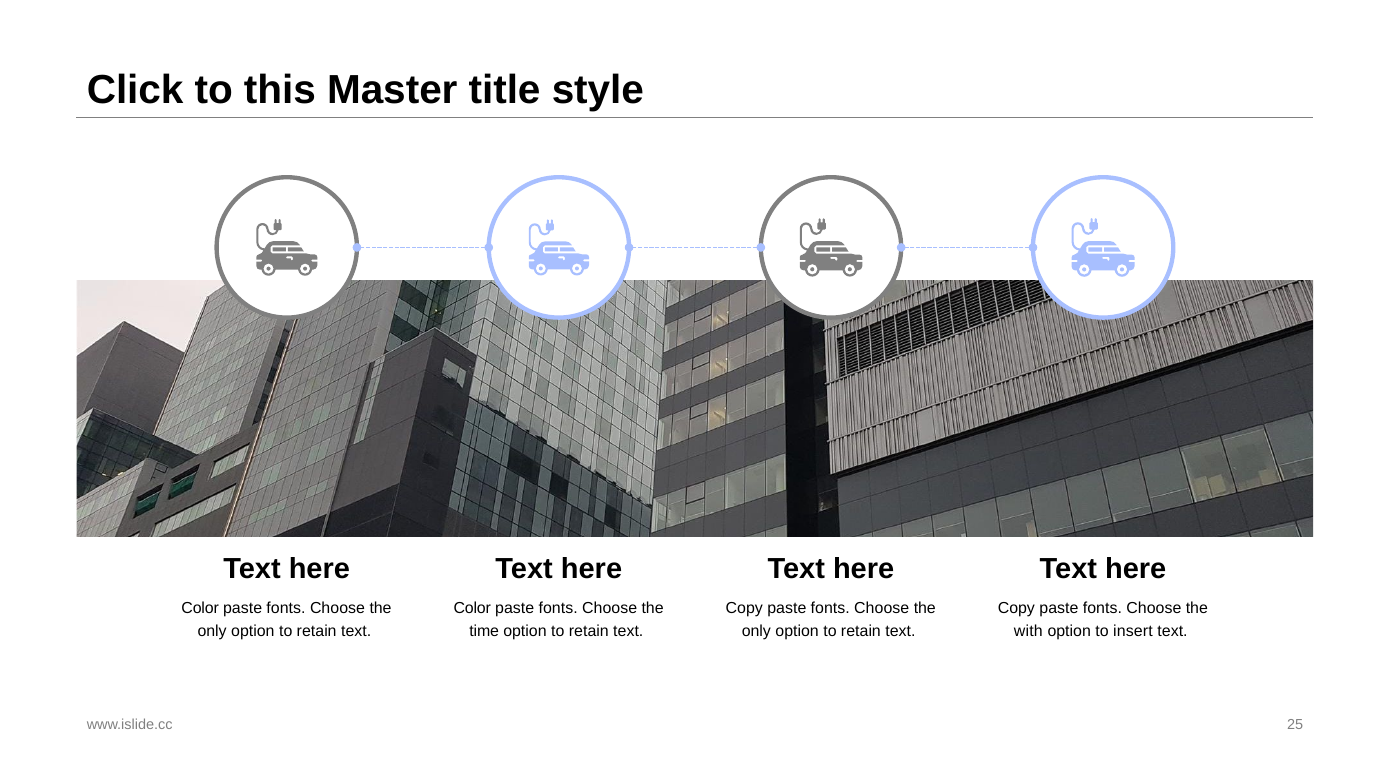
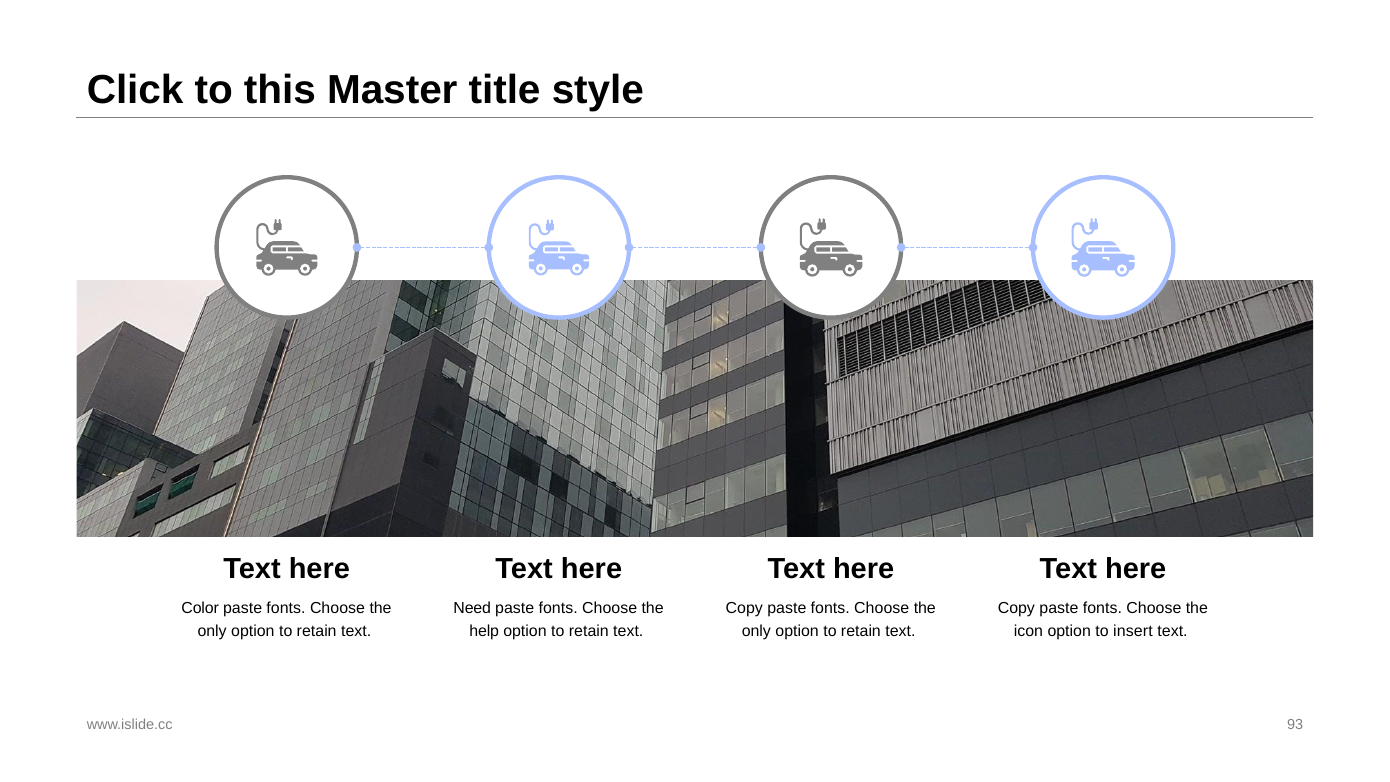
Color at (472, 609): Color -> Need
time: time -> help
with: with -> icon
25: 25 -> 93
